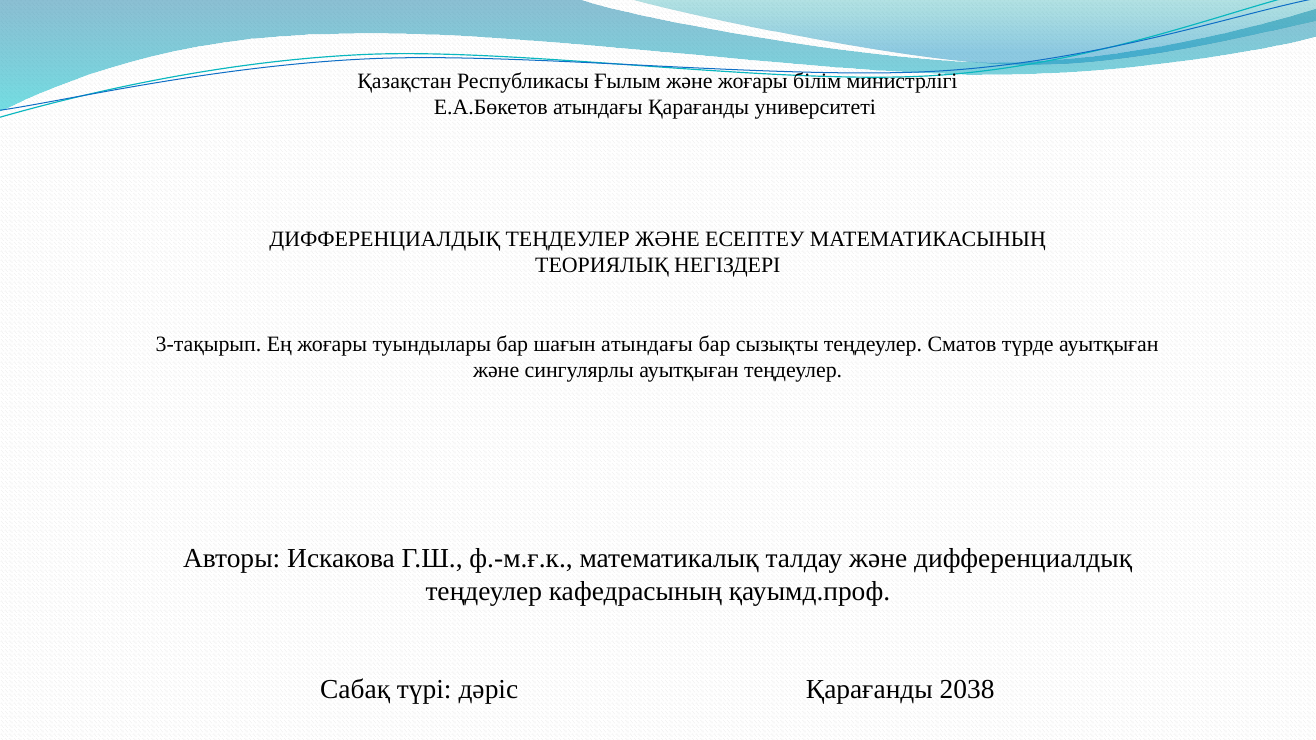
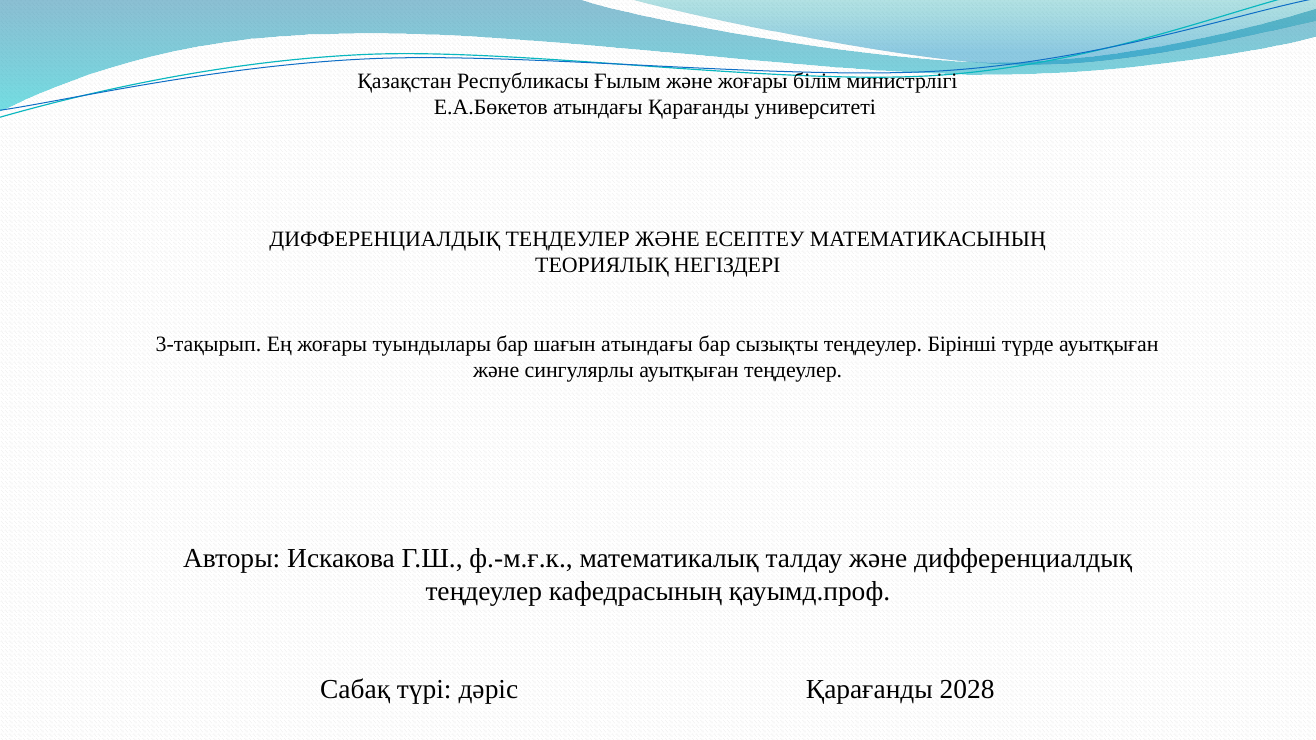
Сматов: Сматов -> Бірінші
2038: 2038 -> 2028
